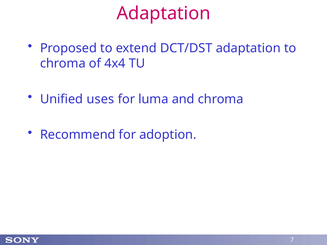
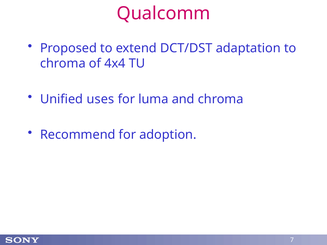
Adaptation at (164, 14): Adaptation -> Qualcomm
